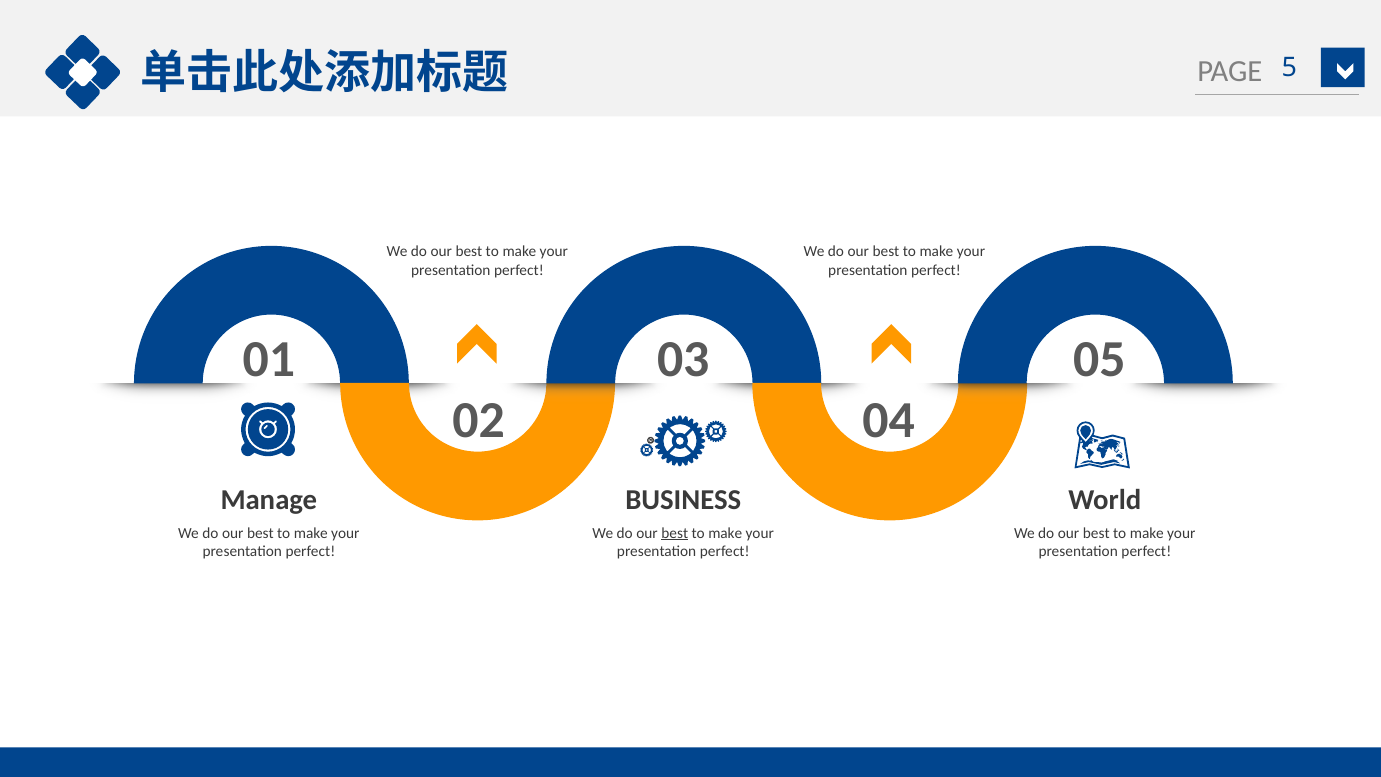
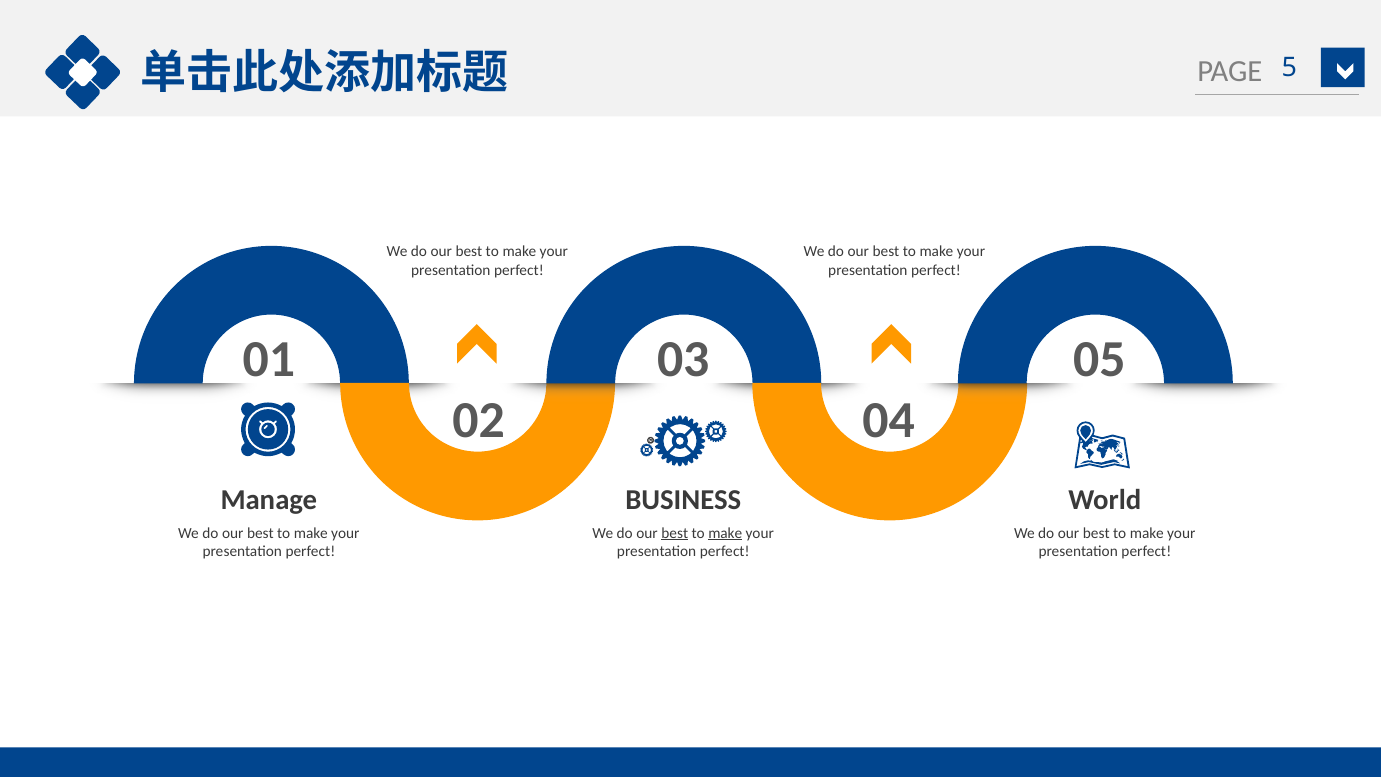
make at (725, 533) underline: none -> present
